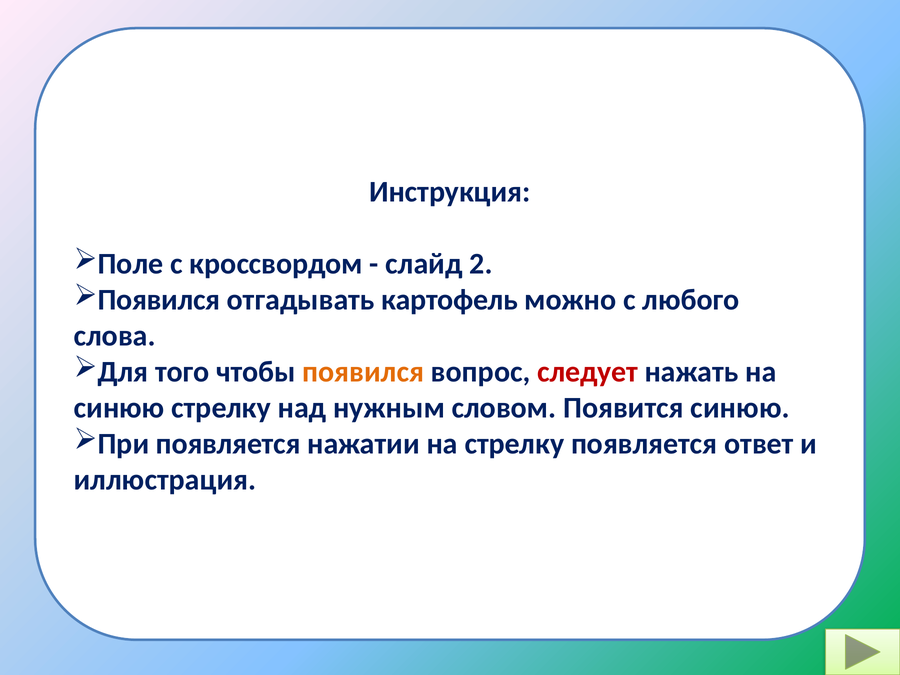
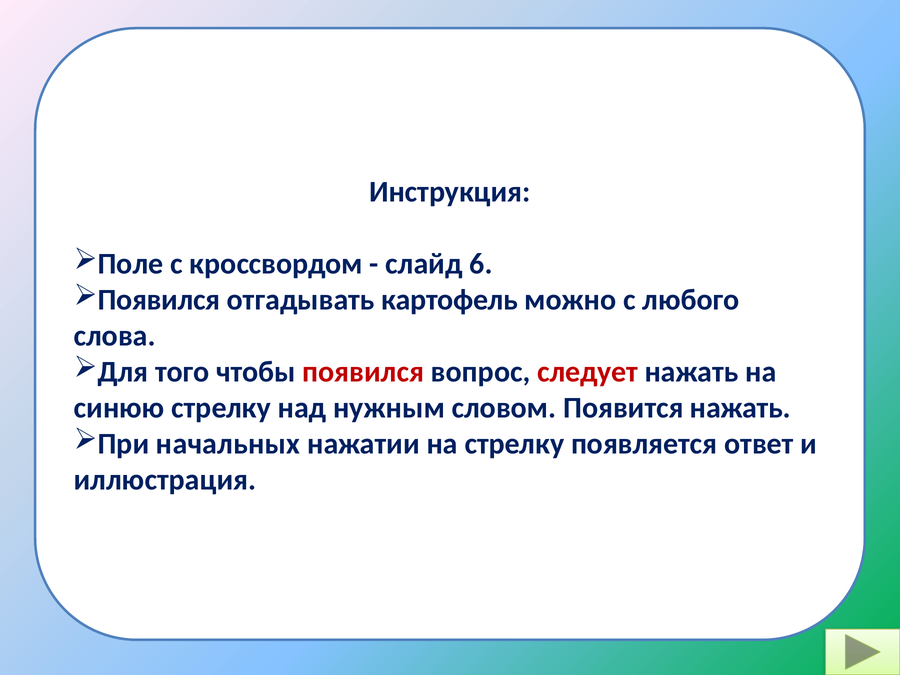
2: 2 -> 6
появился at (363, 372) colour: orange -> red
Появится синюю: синюю -> нажать
При появляется: появляется -> начальных
